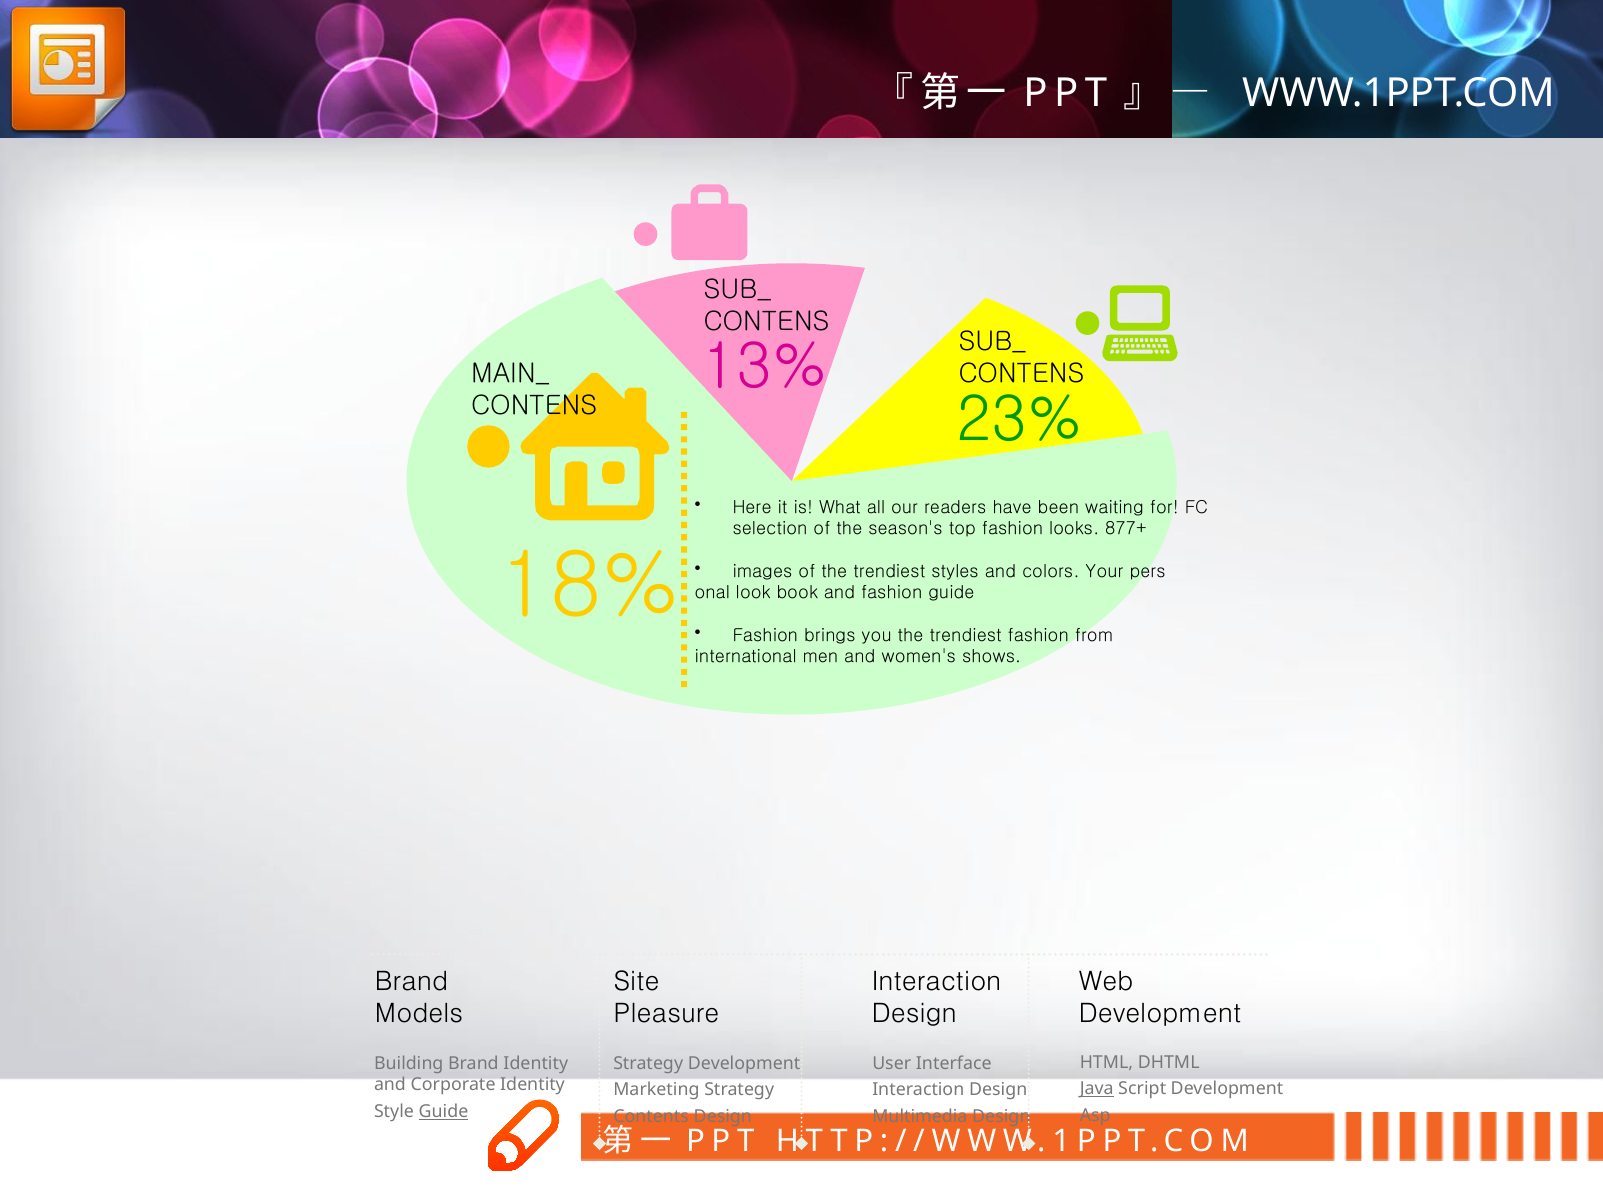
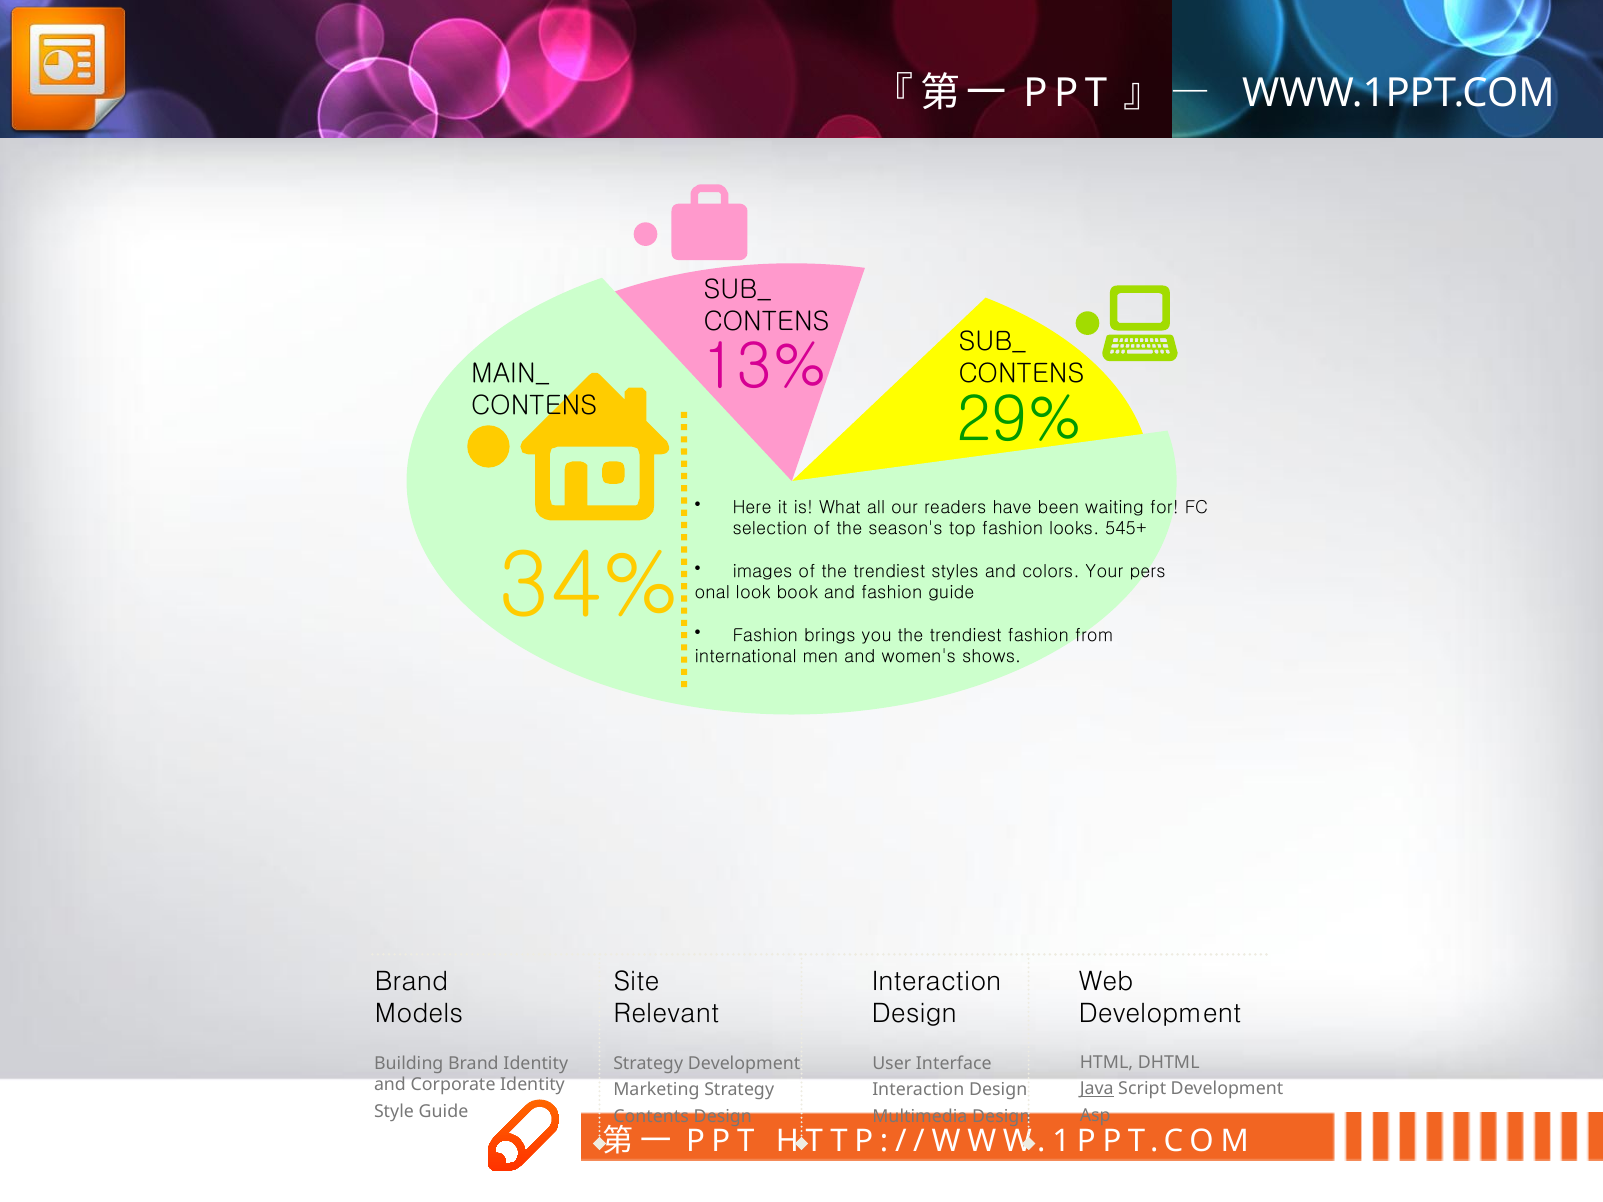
23%: 23% -> 29%
877+: 877+ -> 545+
18%: 18% -> 34%
Pleasure: Pleasure -> Relevant
Guide at (443, 1112) underline: present -> none
